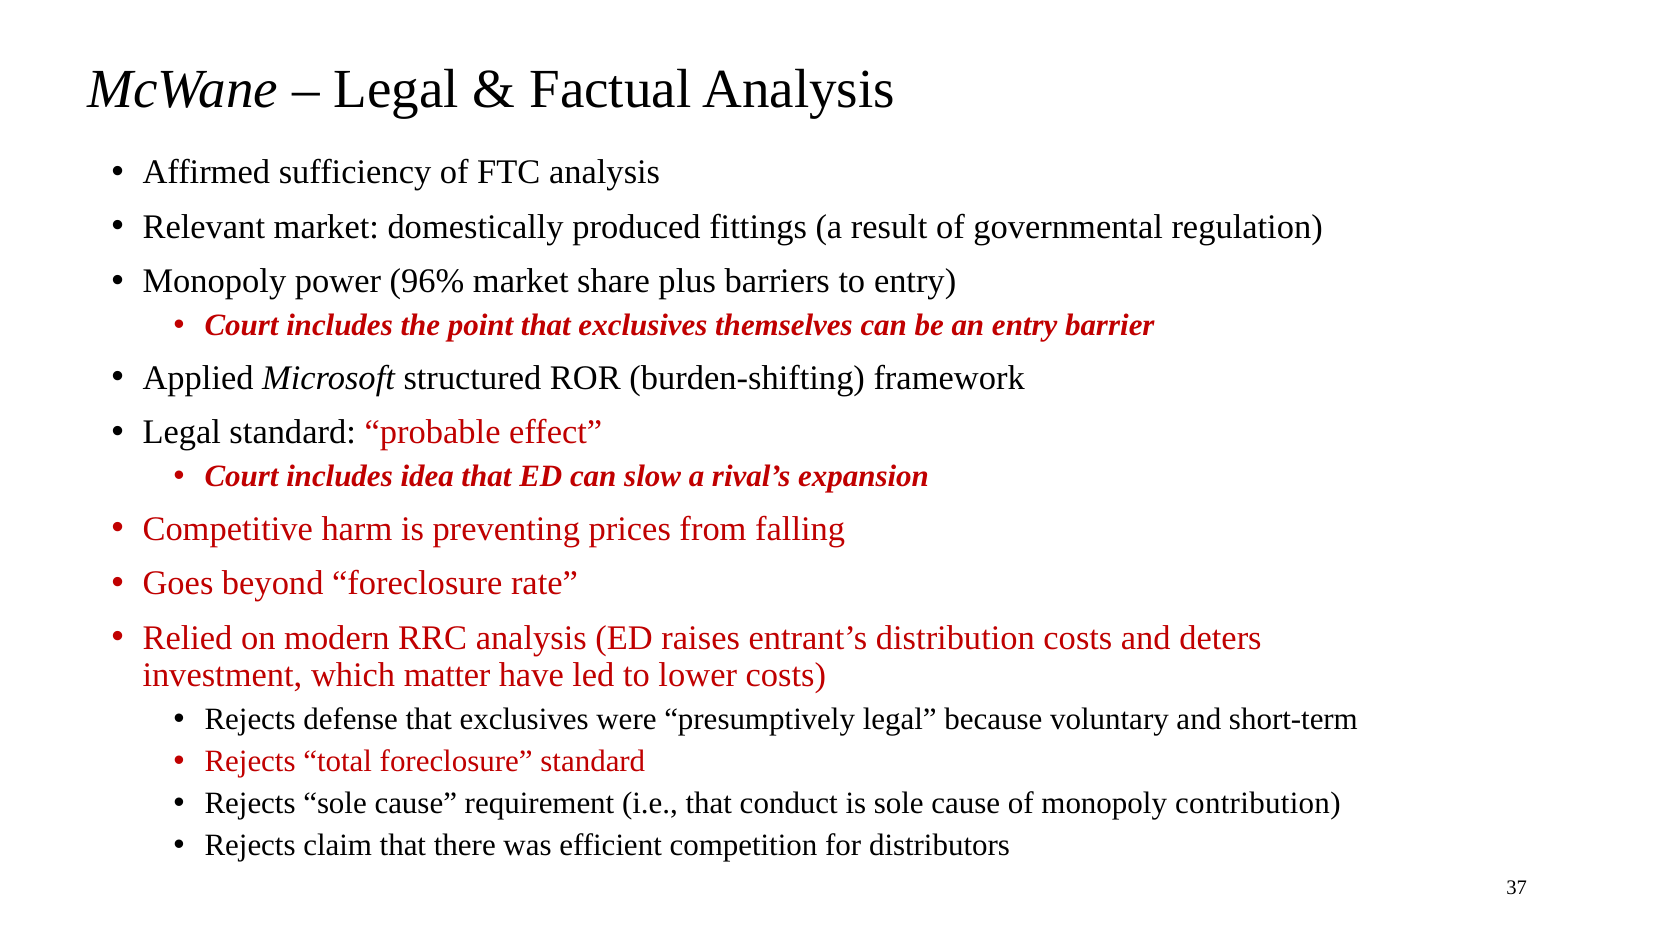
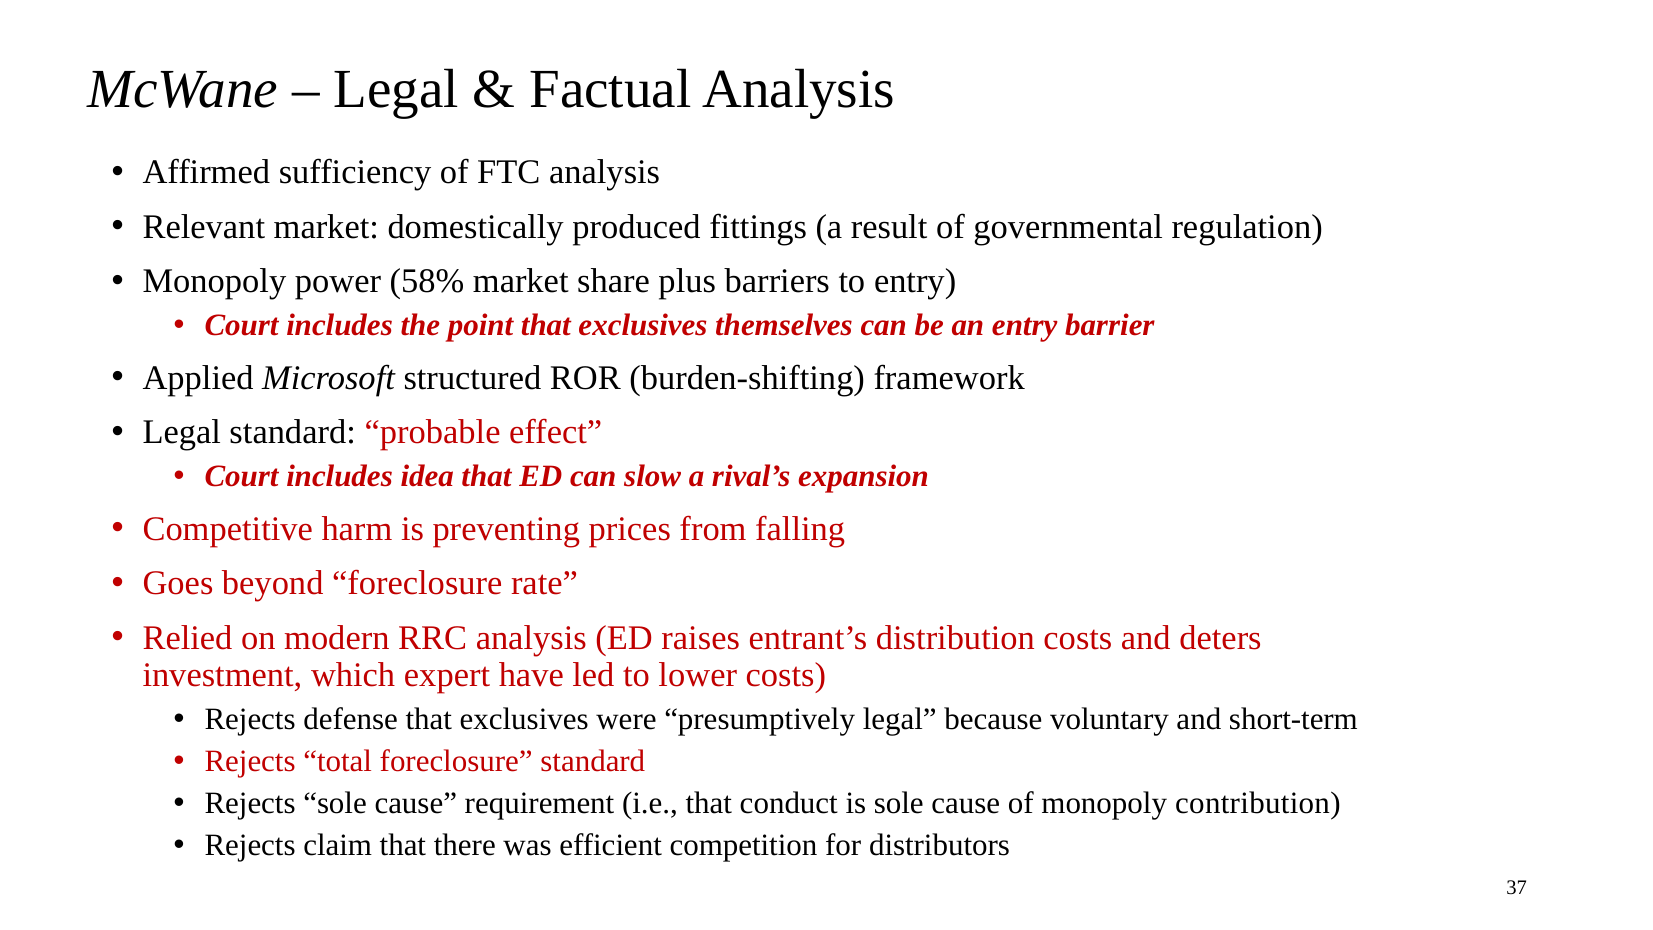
96%: 96% -> 58%
matter: matter -> expert
